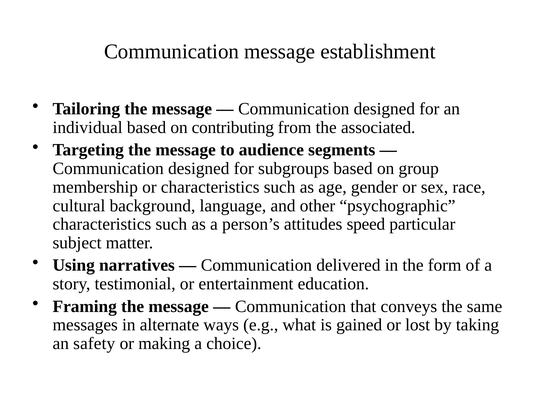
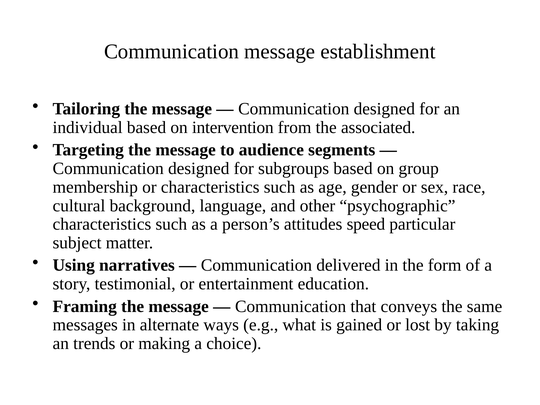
contributing: contributing -> intervention
safety: safety -> trends
